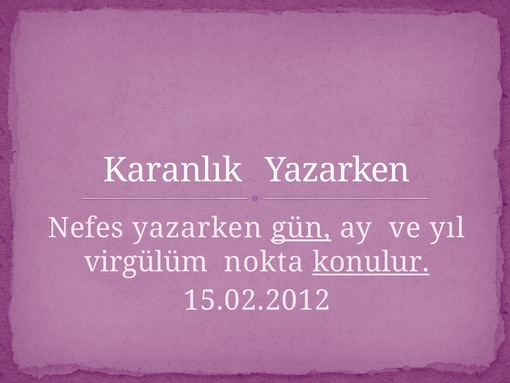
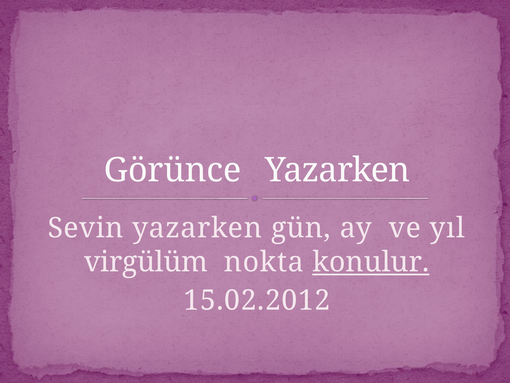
Karanlık: Karanlık -> Görünce
Nefes: Nefes -> Sevin
gün underline: present -> none
